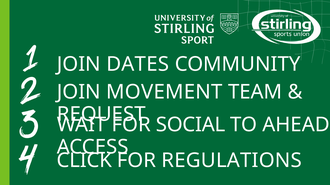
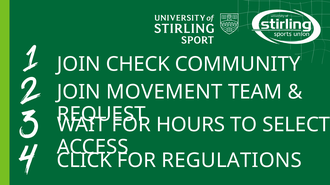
DATES: DATES -> CHECK
SOCIAL: SOCIAL -> HOURS
AHEAD: AHEAD -> SELECT
